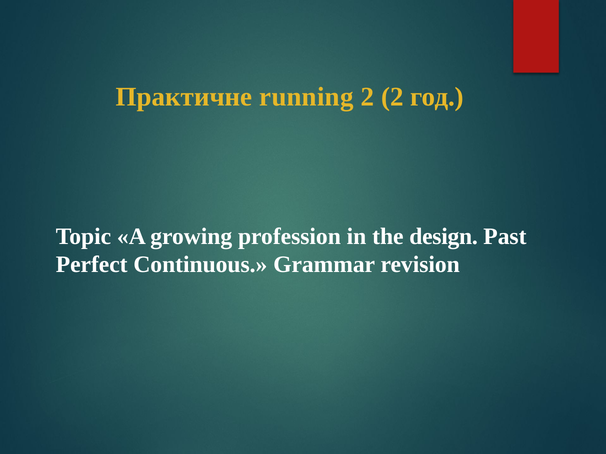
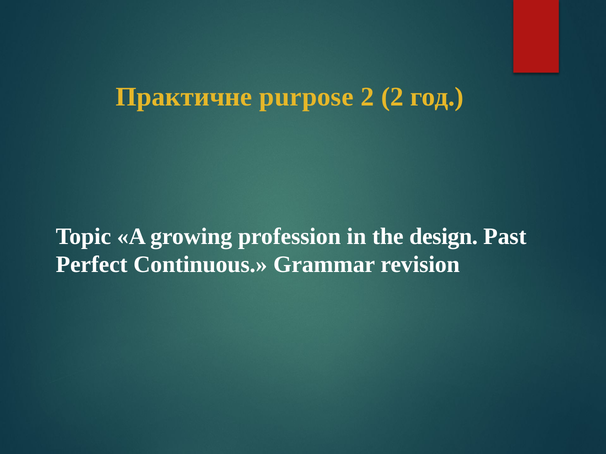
running: running -> purpose
